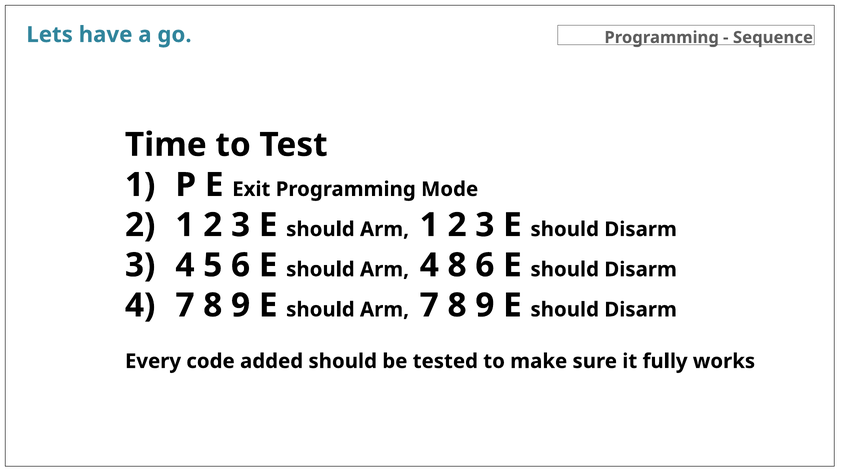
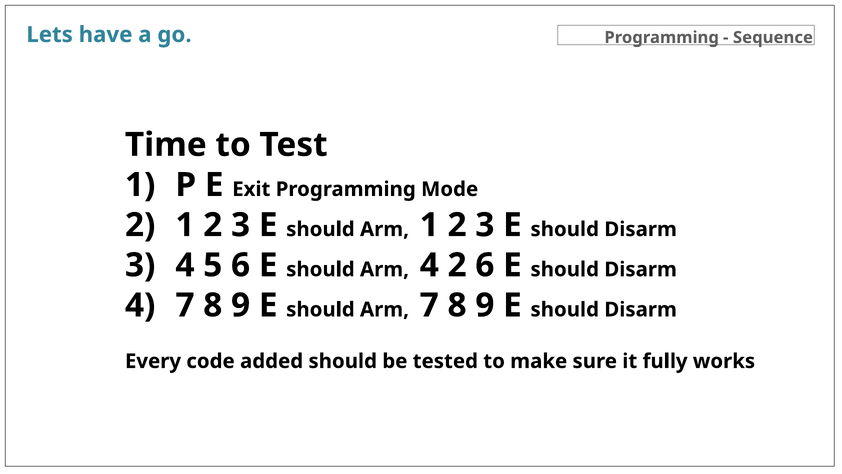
4 8: 8 -> 2
